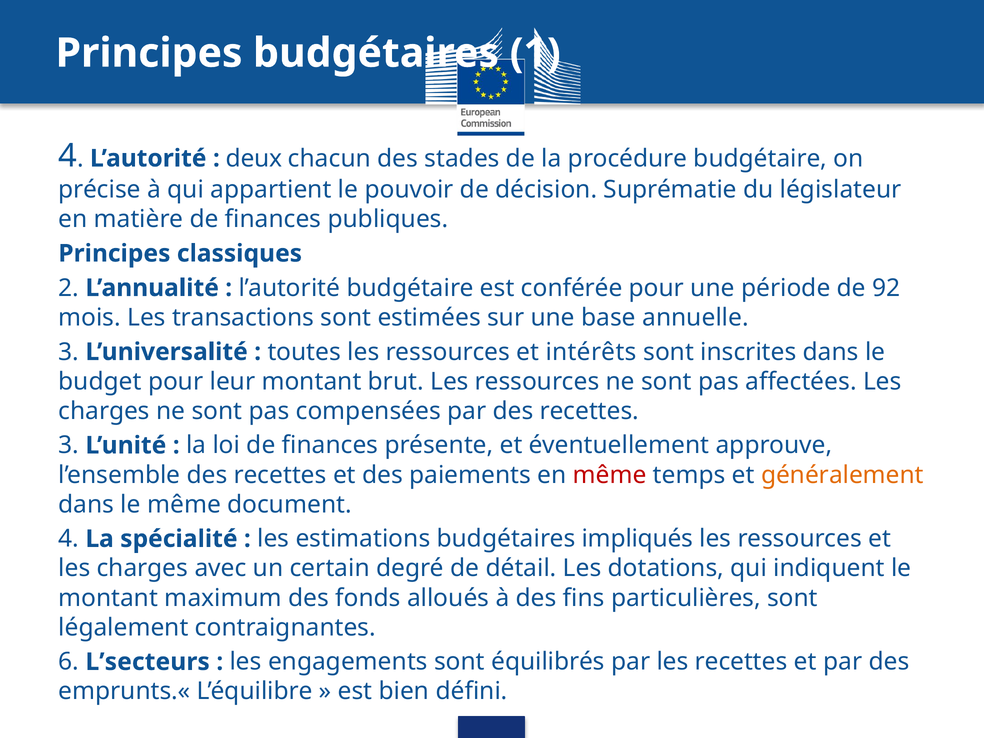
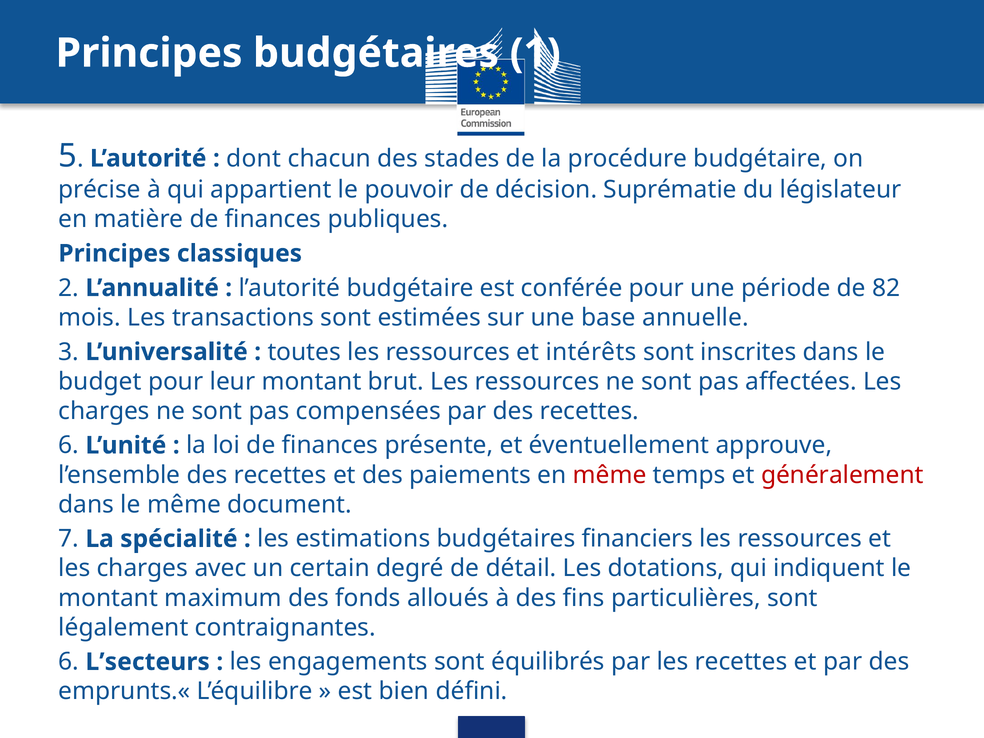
4 at (68, 156): 4 -> 5
deux: deux -> dont
92: 92 -> 82
3 at (69, 445): 3 -> 6
généralement colour: orange -> red
4 at (69, 539): 4 -> 7
impliqués: impliqués -> financiers
